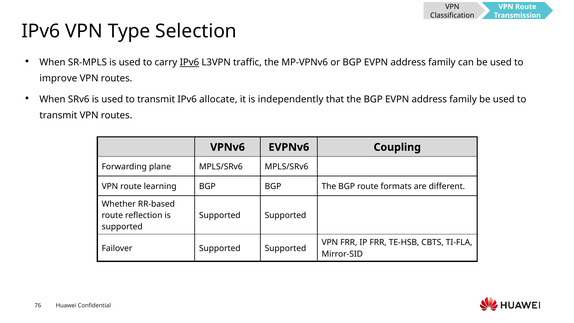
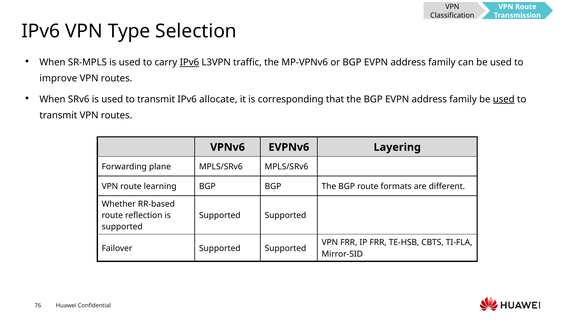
independently: independently -> corresponding
used at (504, 99) underline: none -> present
Coupling: Coupling -> Layering
